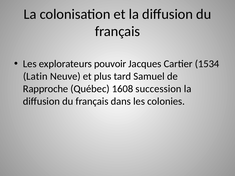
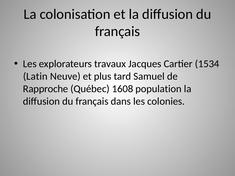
pouvoir: pouvoir -> travaux
succession: succession -> population
